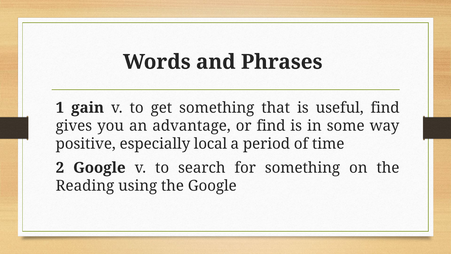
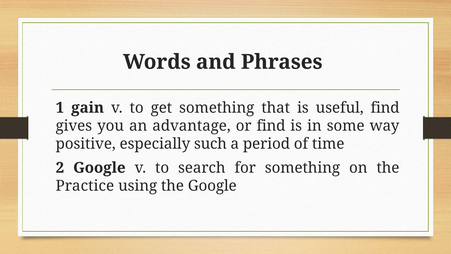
local: local -> such
Reading: Reading -> Practice
